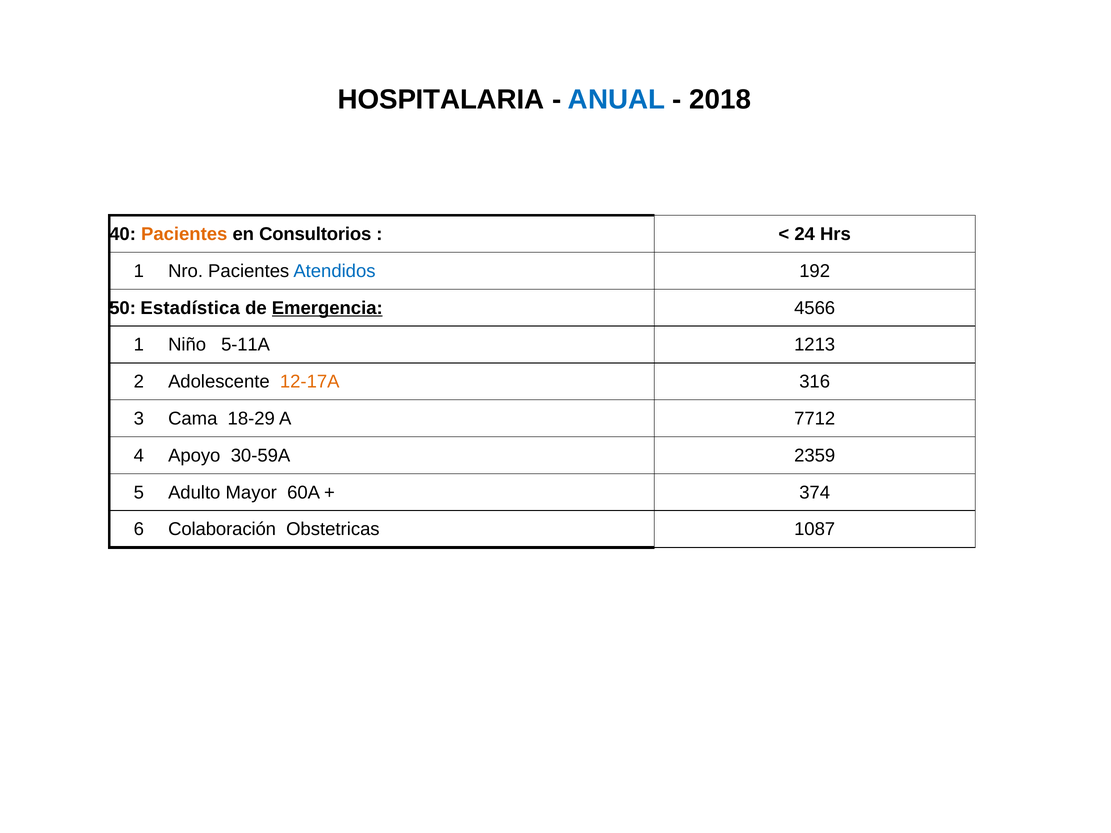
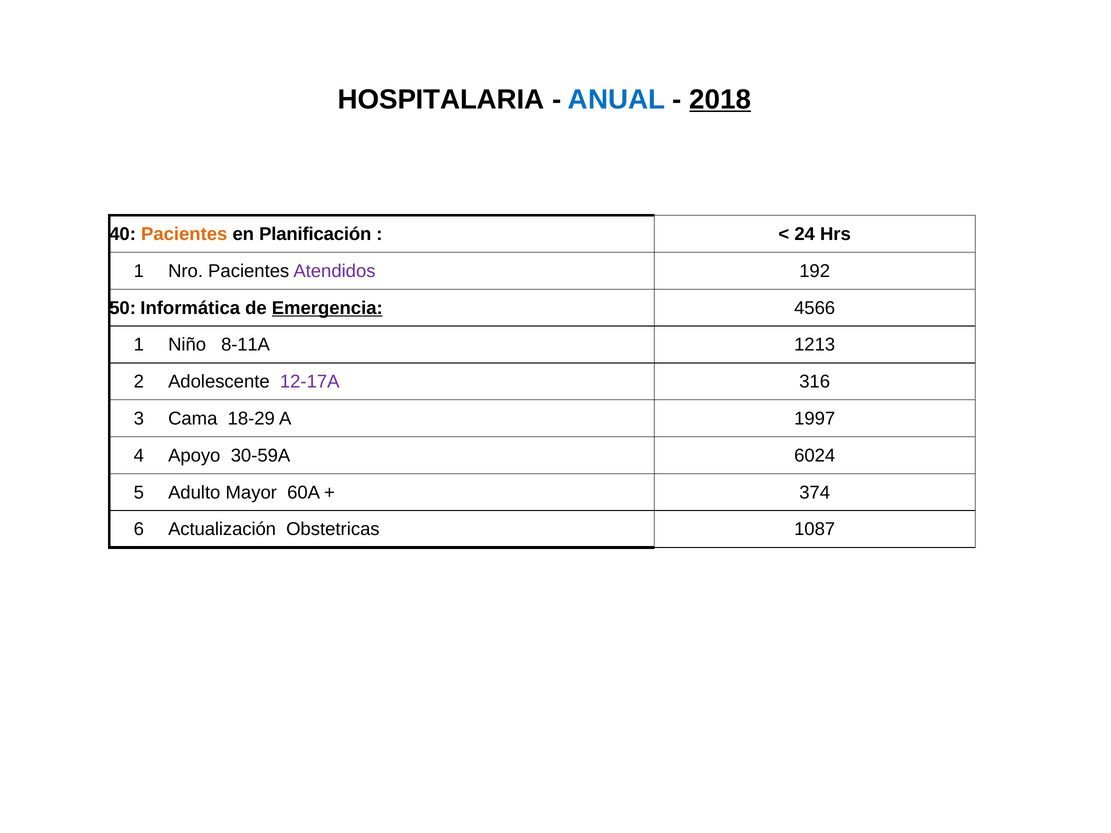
2018 underline: none -> present
Consultorios: Consultorios -> Planificación
Atendidos colour: blue -> purple
Estadística: Estadística -> Informática
5-11A: 5-11A -> 8-11A
12-17A colour: orange -> purple
7712: 7712 -> 1997
2359: 2359 -> 6024
Colaboración: Colaboración -> Actualización
